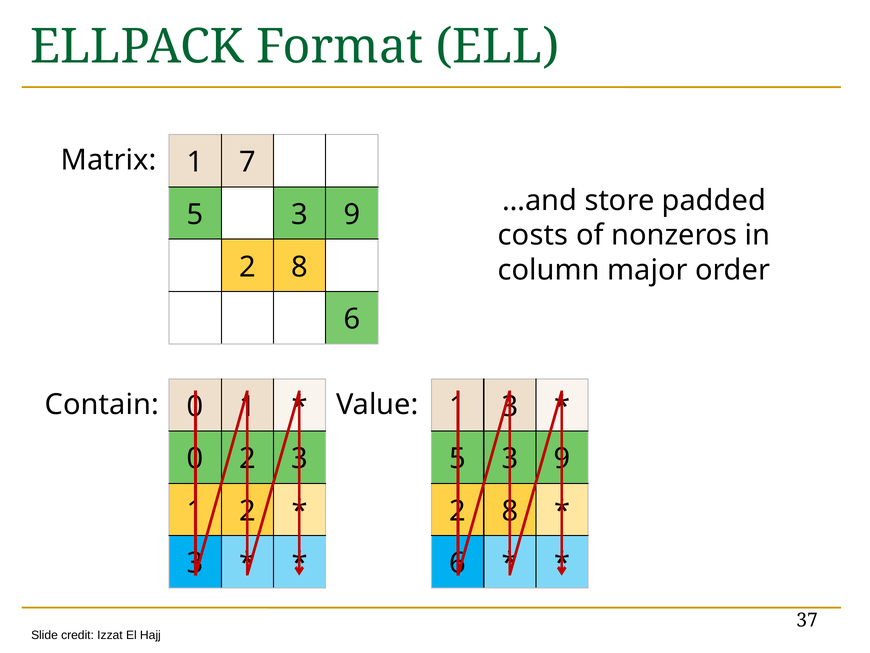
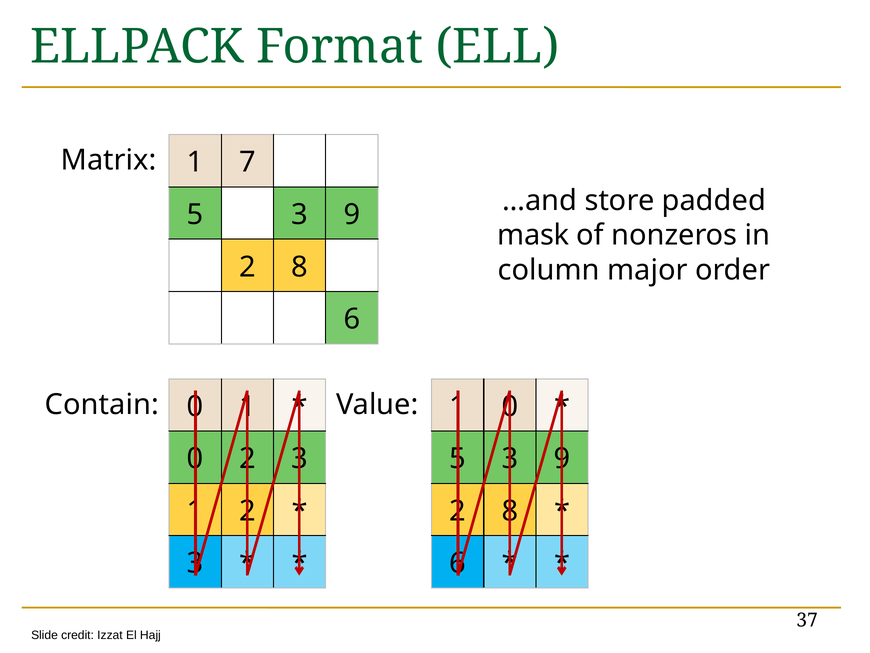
costs: costs -> mask
1 3: 3 -> 0
